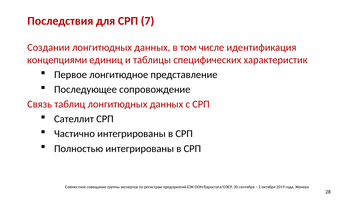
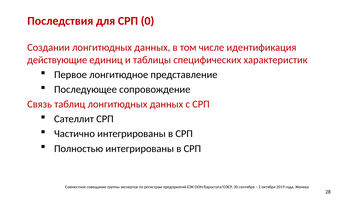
7: 7 -> 0
концепциями: концепциями -> действующие
